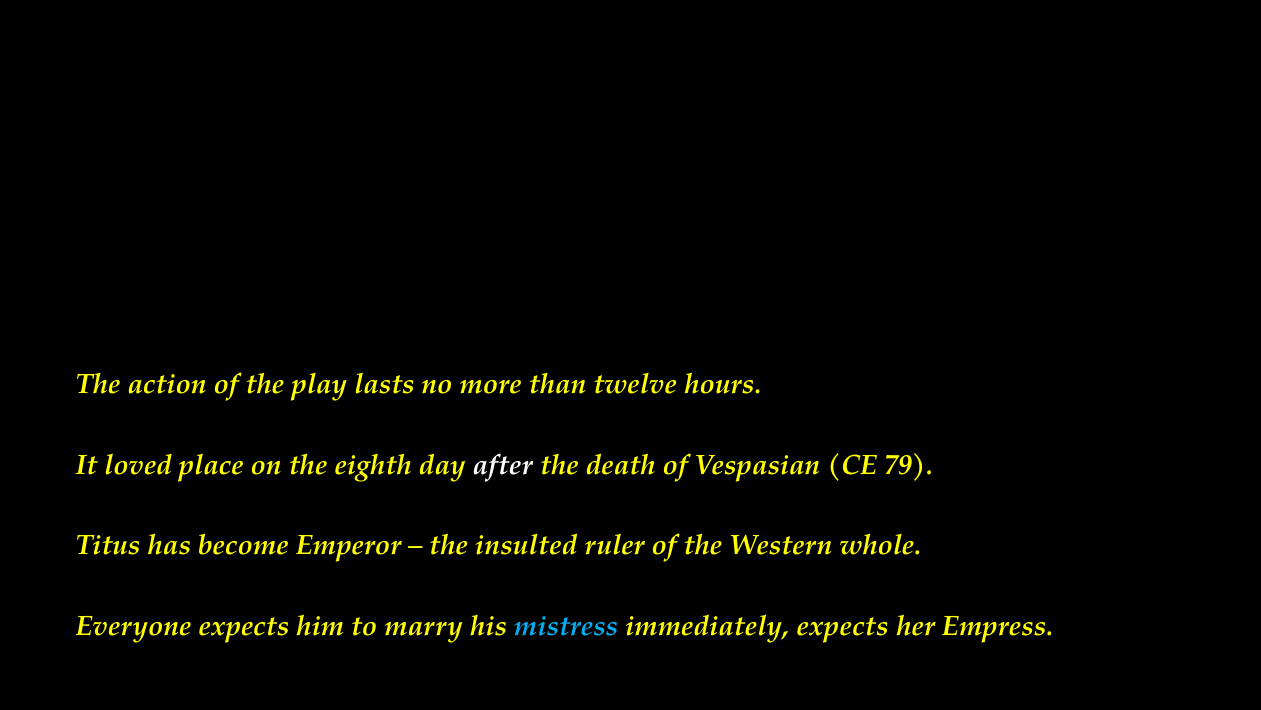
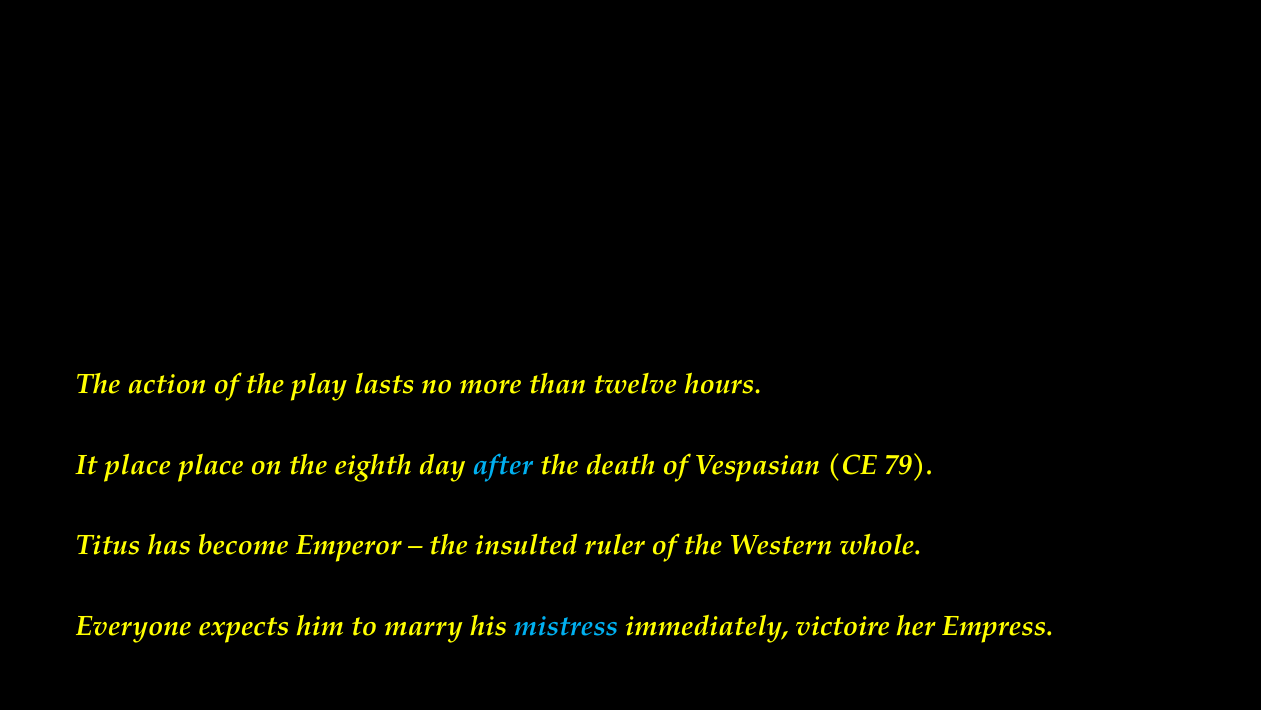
It loved: loved -> place
after colour: white -> light blue
immediately expects: expects -> victoire
